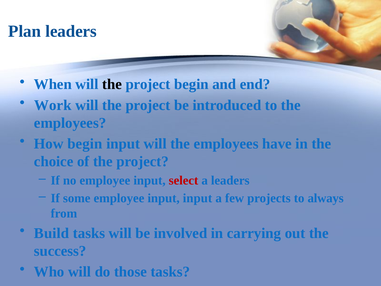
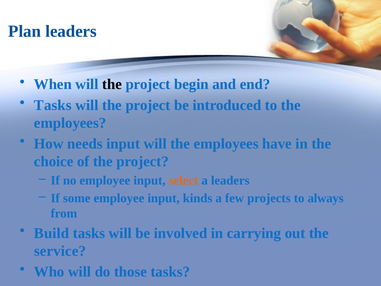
Work at (53, 105): Work -> Tasks
How begin: begin -> needs
select colour: red -> orange
input input: input -> kinds
success: success -> service
